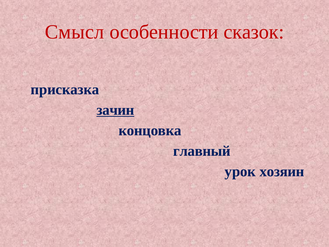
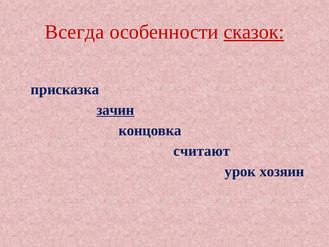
Смысл: Смысл -> Всегда
сказок underline: none -> present
главный: главный -> считают
